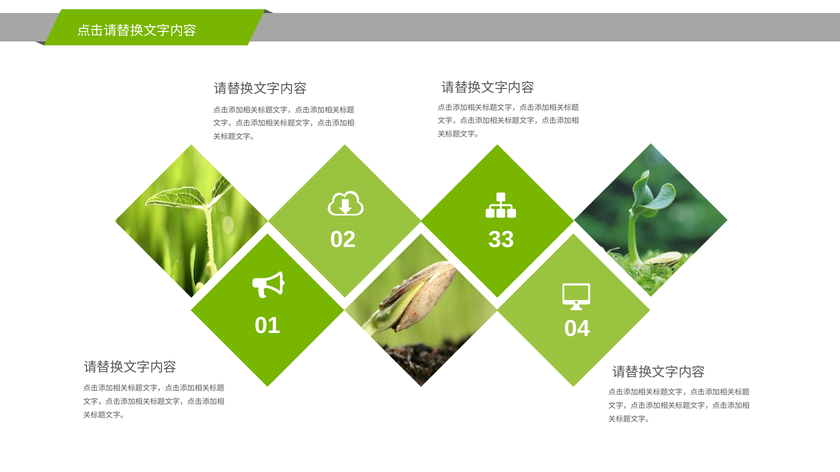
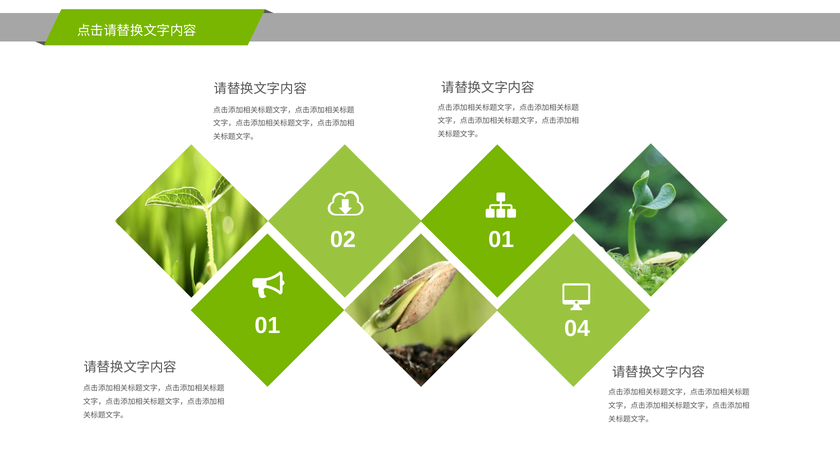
02 33: 33 -> 01
